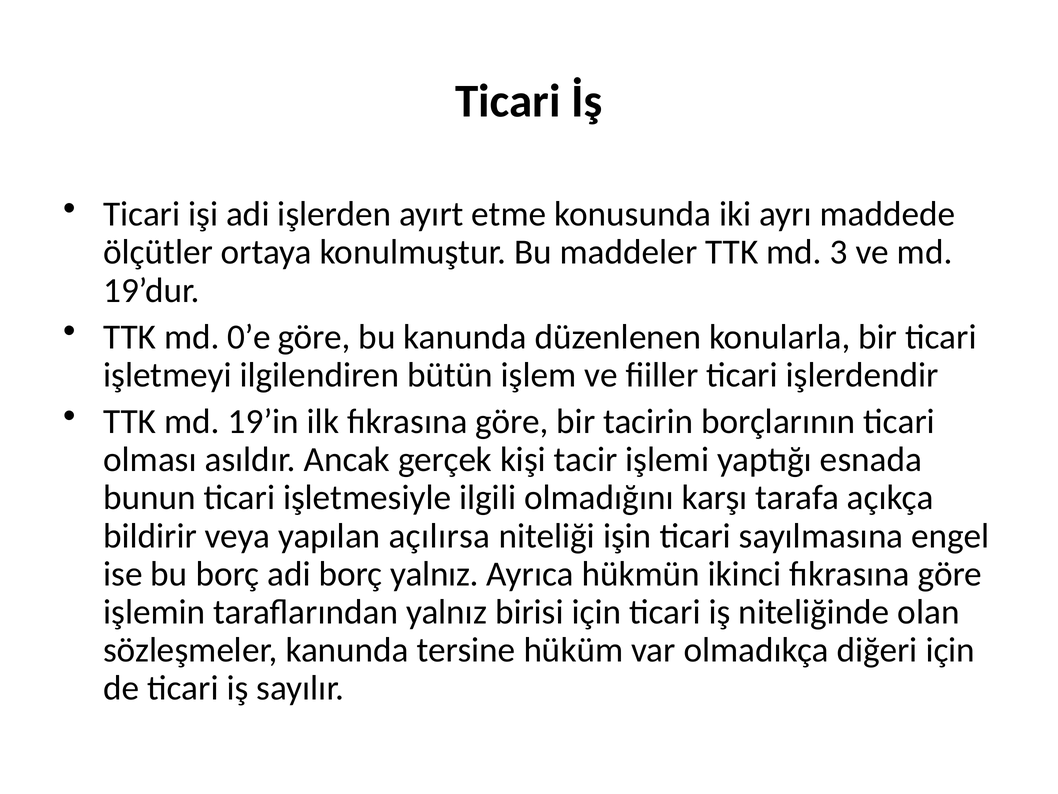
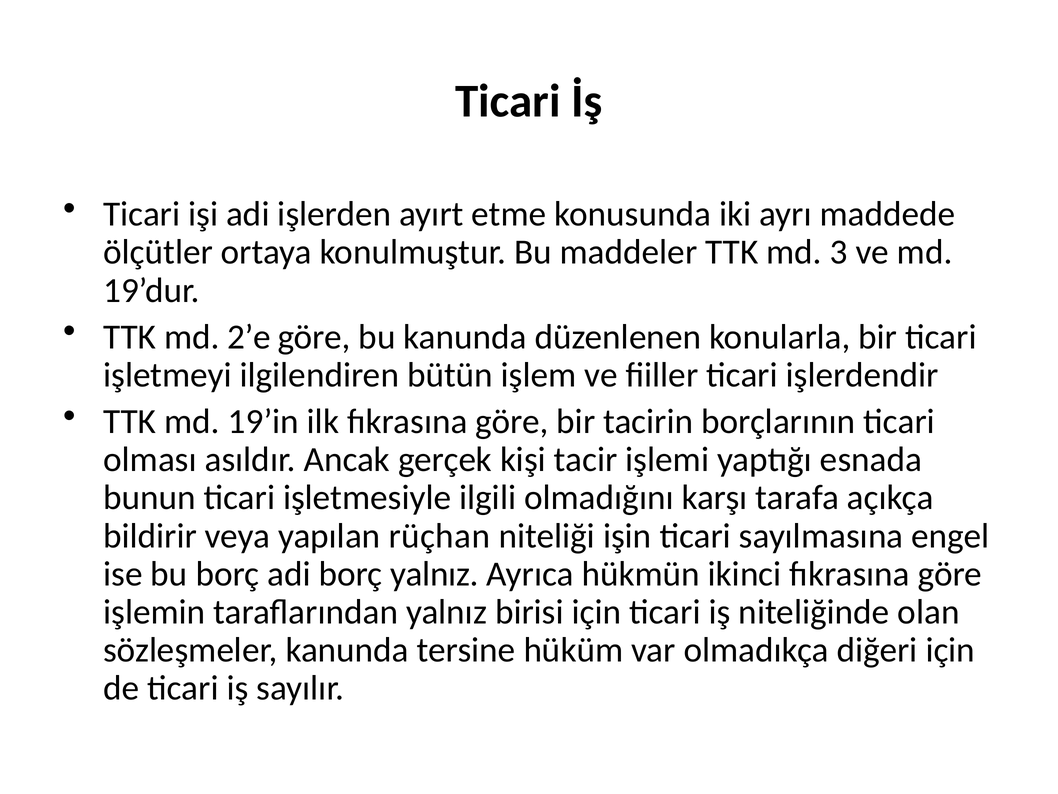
0’e: 0’e -> 2’e
açılırsa: açılırsa -> rüçhan
